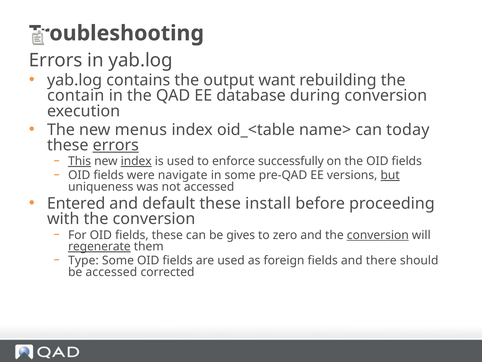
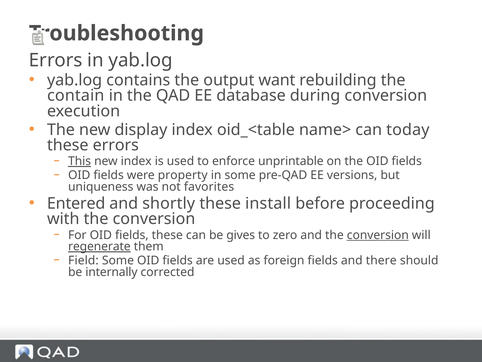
menus: menus -> display
errors at (116, 145) underline: present -> none
index at (136, 161) underline: present -> none
successfully: successfully -> unprintable
navigate: navigate -> property
but underline: present -> none
not accessed: accessed -> favorites
default: default -> shortly
Type: Type -> Field
be accessed: accessed -> internally
